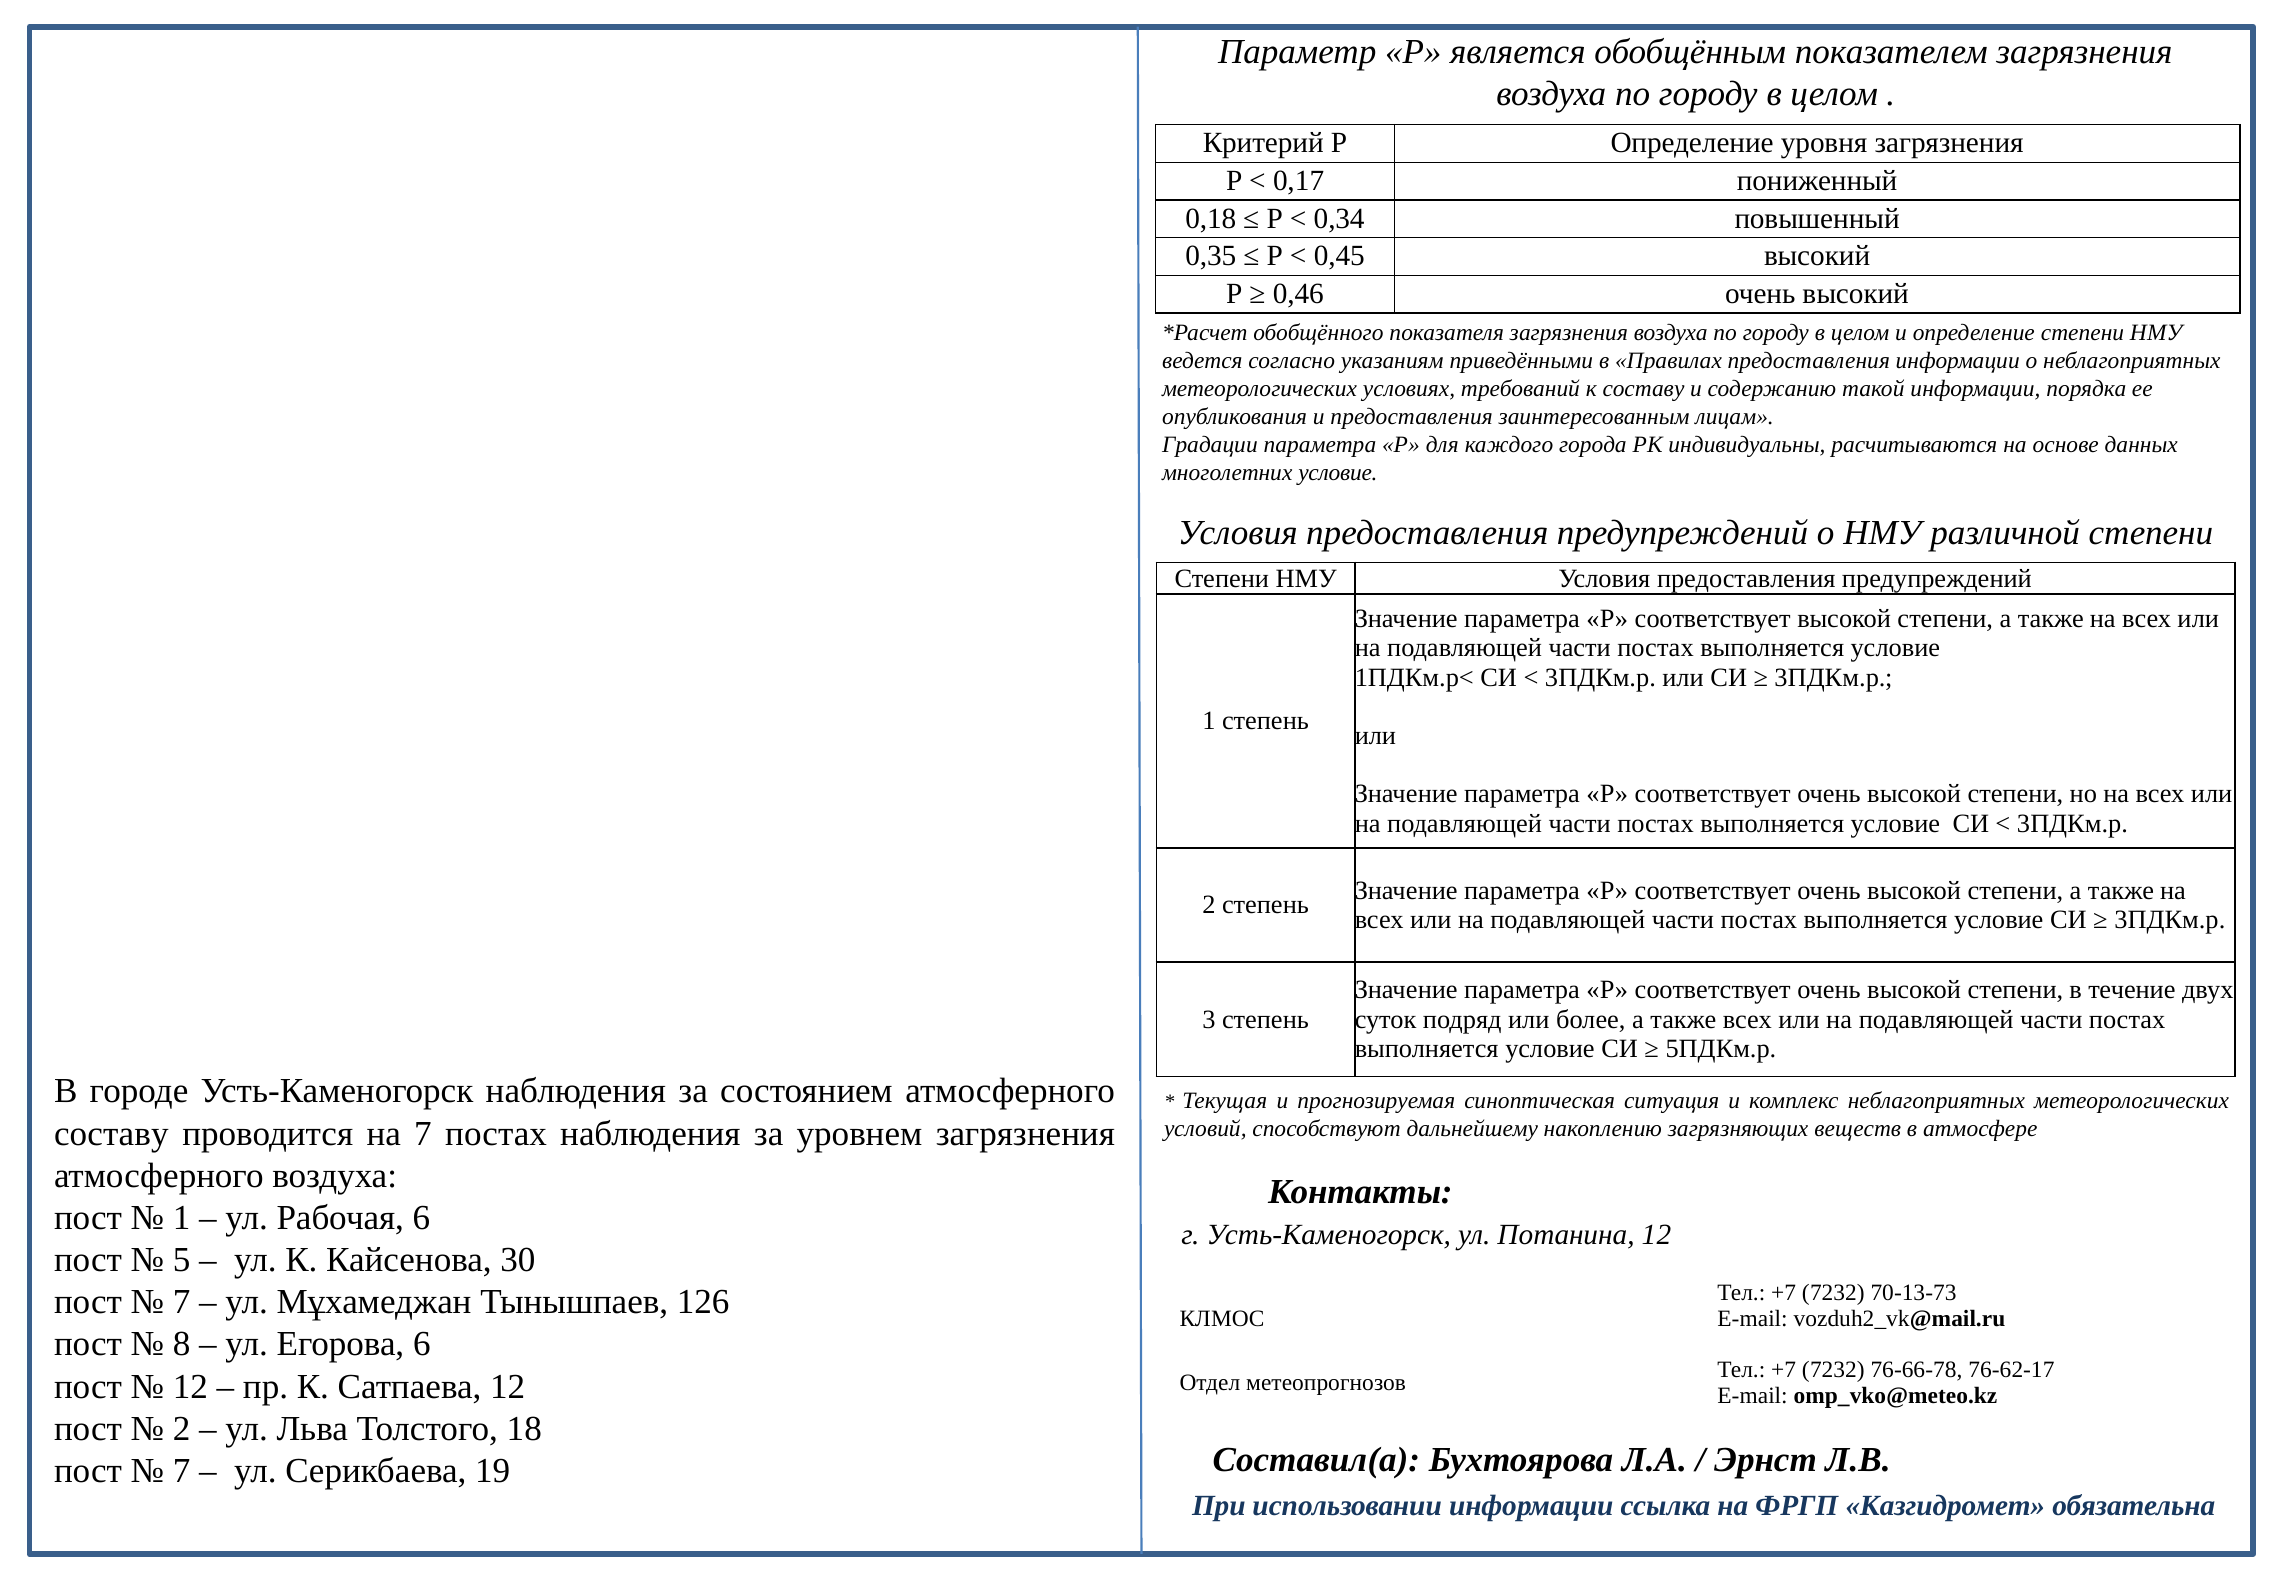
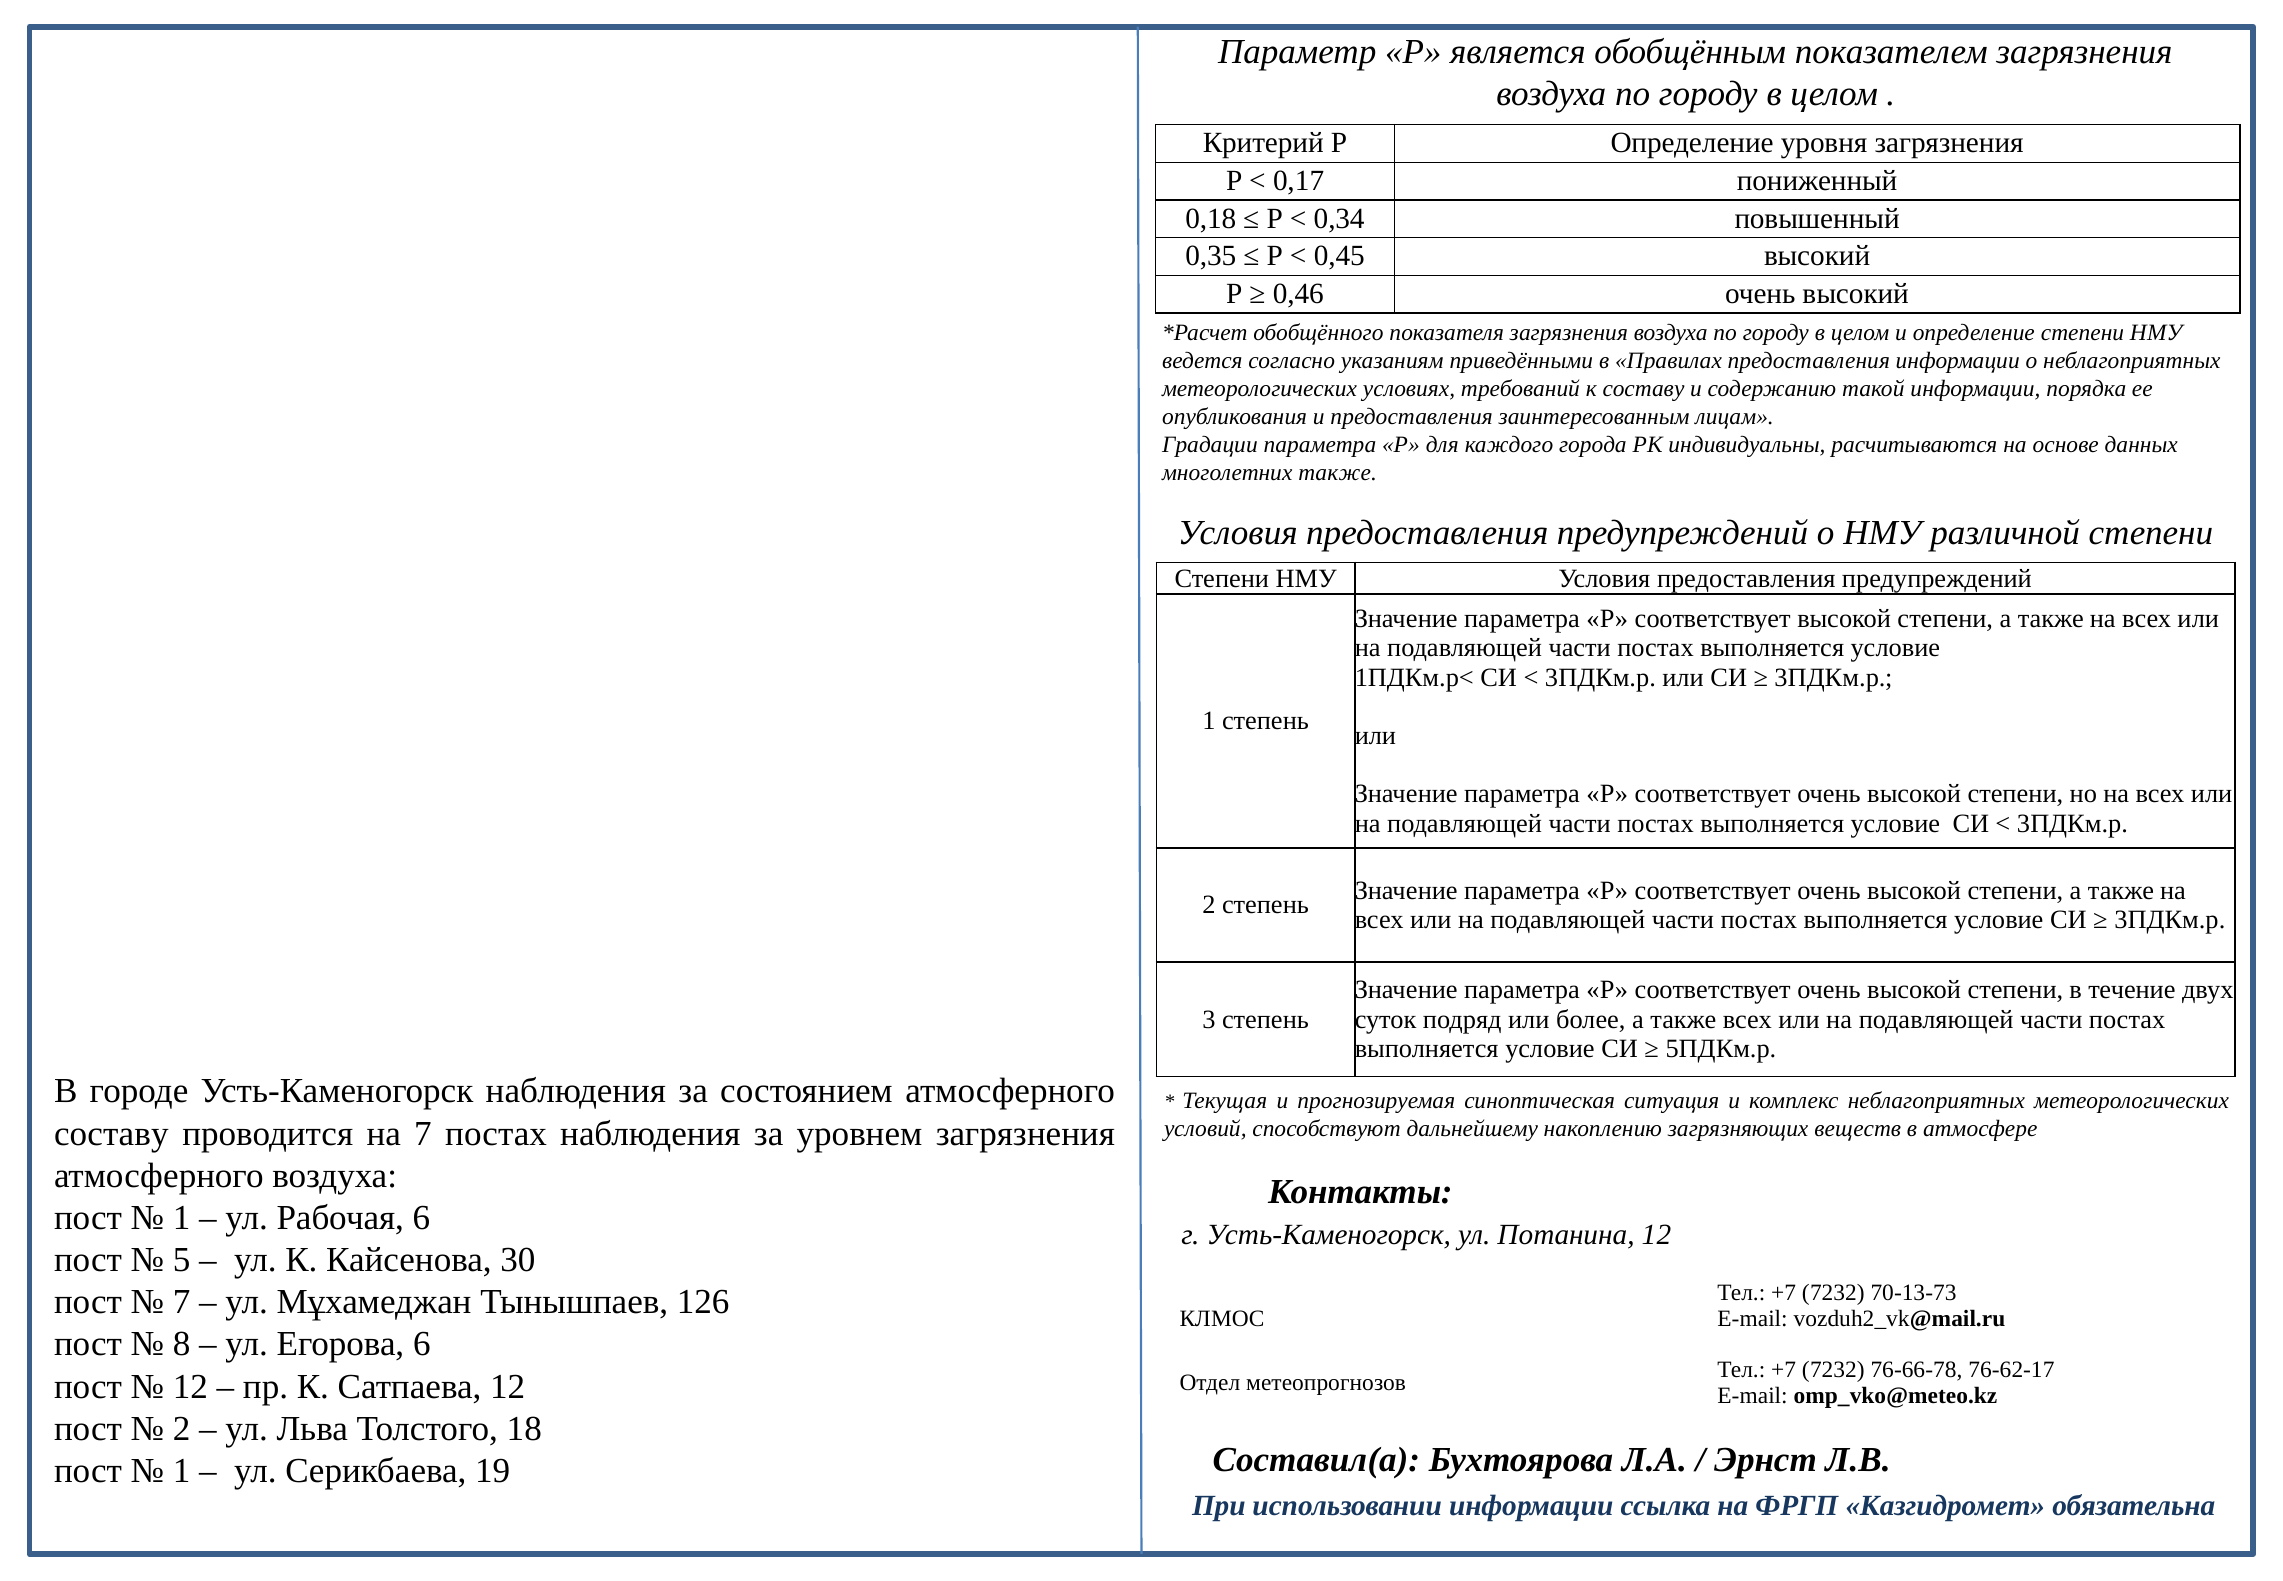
многолетних условие: условие -> также
7 at (182, 1470): 7 -> 1
